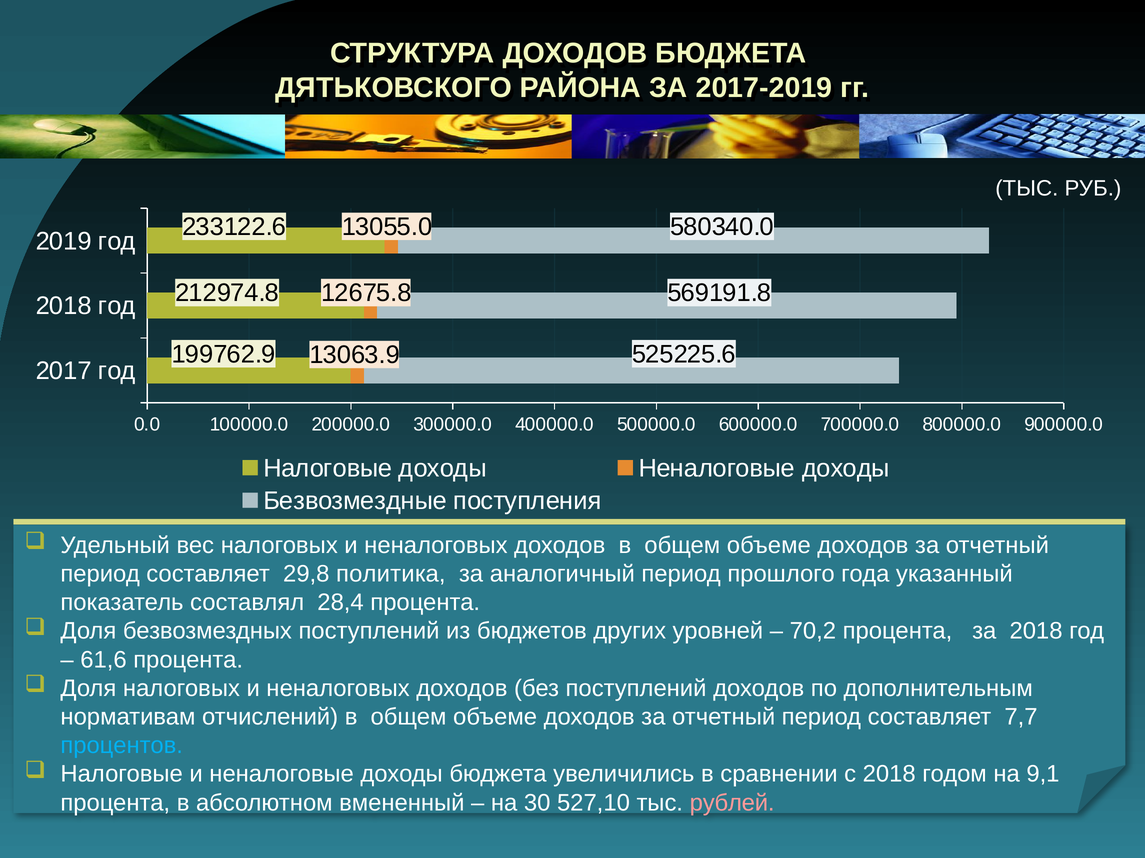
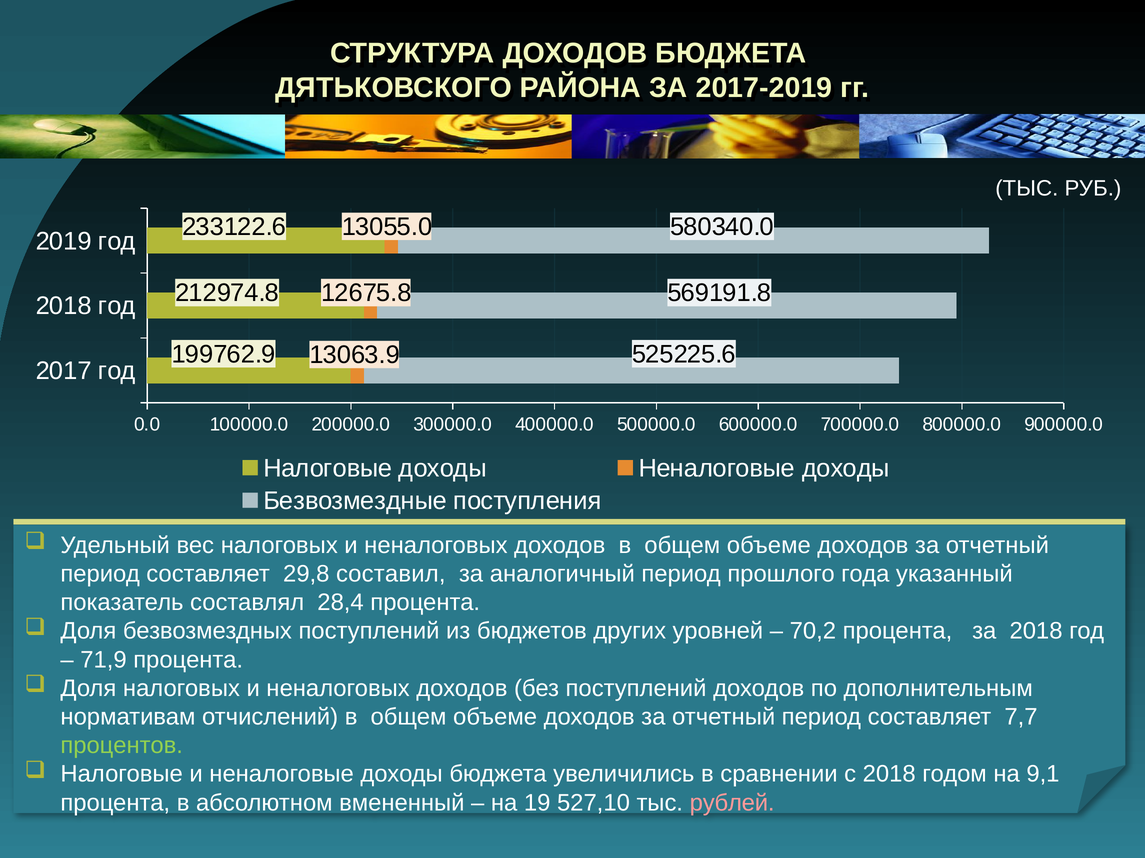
политика: политика -> составил
61,6: 61,6 -> 71,9
процентов colour: light blue -> light green
30: 30 -> 19
